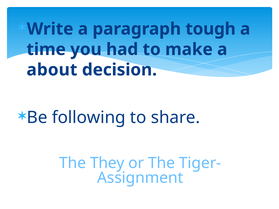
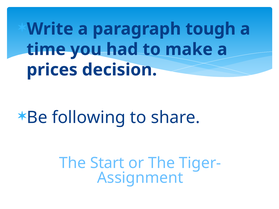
about: about -> prices
They: They -> Start
